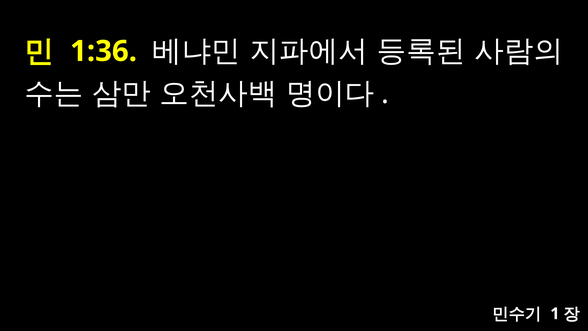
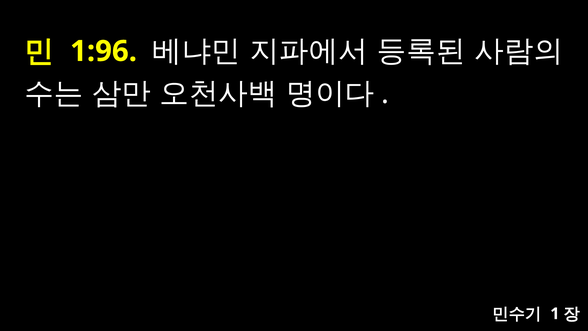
1:36: 1:36 -> 1:96
